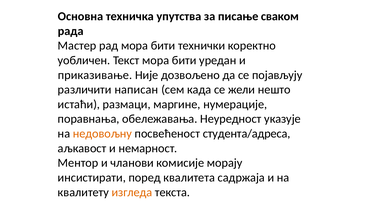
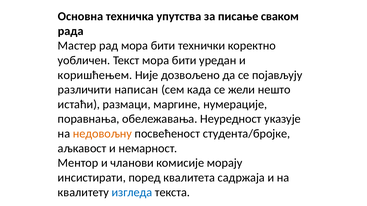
приказивање: приказивање -> коришћењем
студента/адреса: студента/адреса -> студента/бројке
изгледа colour: orange -> blue
